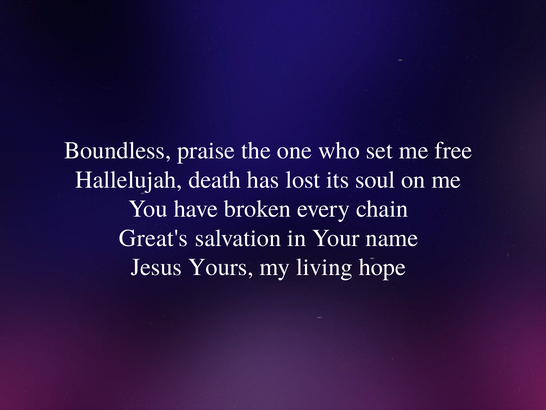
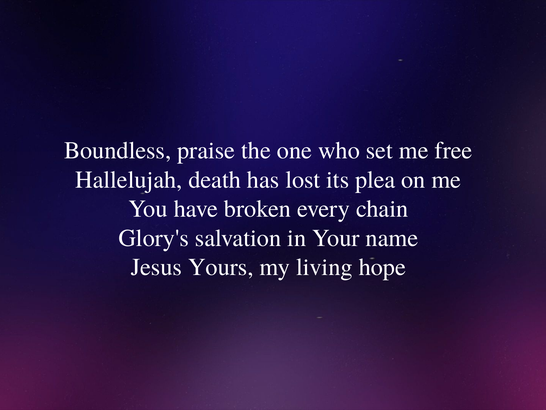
soul: soul -> plea
Great's: Great's -> Glory's
